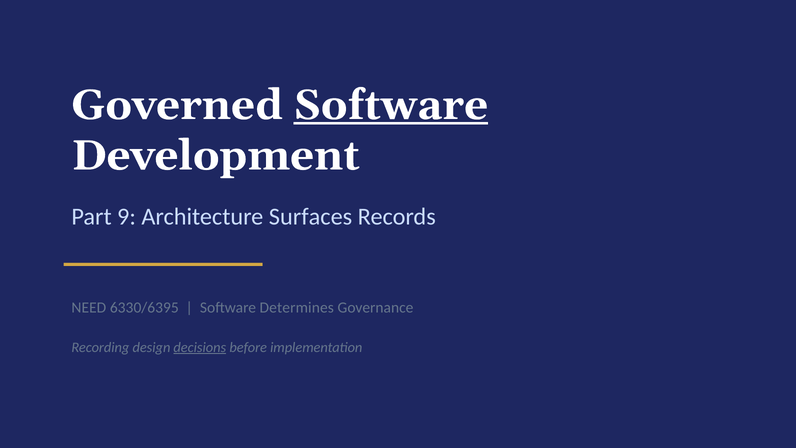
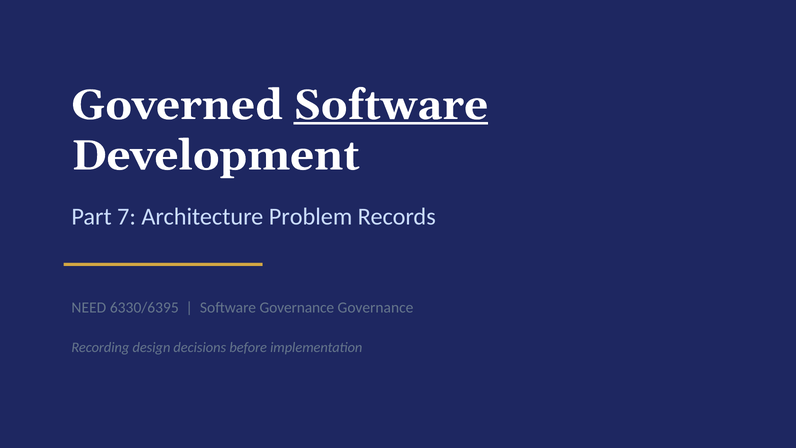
9: 9 -> 7
Surfaces: Surfaces -> Problem
Software Determines: Determines -> Governance
decisions underline: present -> none
